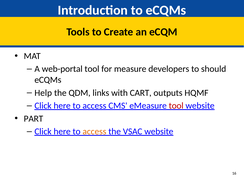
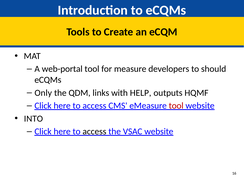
Help: Help -> Only
CART: CART -> HELP
PART: PART -> INTO
access at (94, 131) colour: orange -> black
